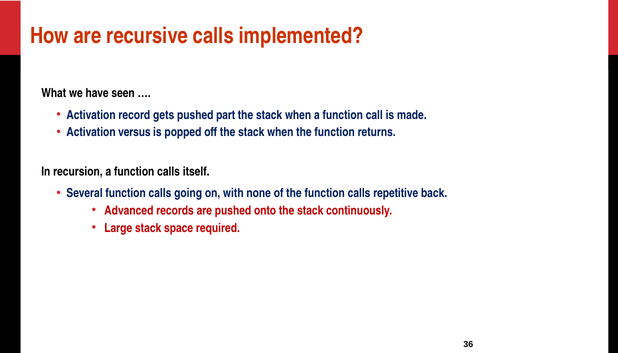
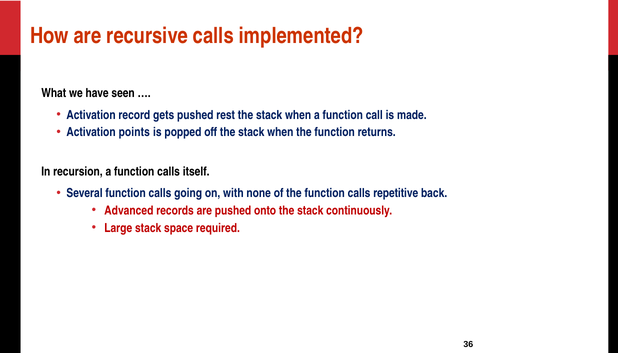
part: part -> rest
versus: versus -> points
